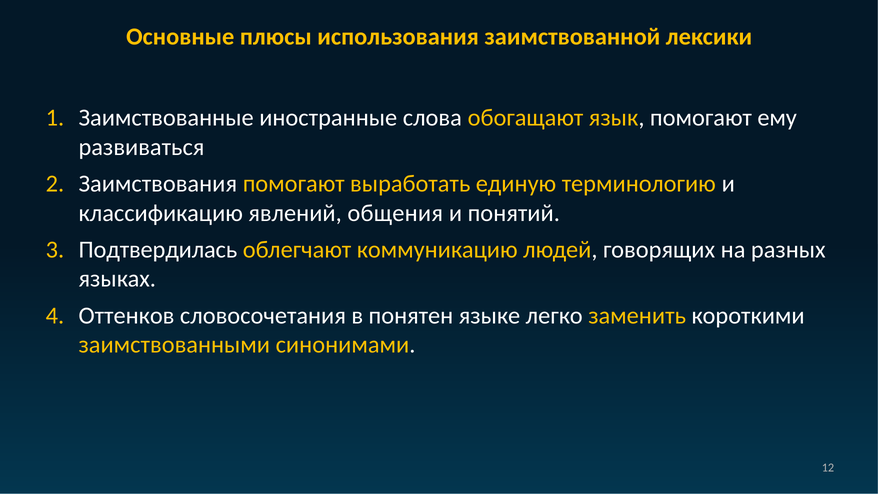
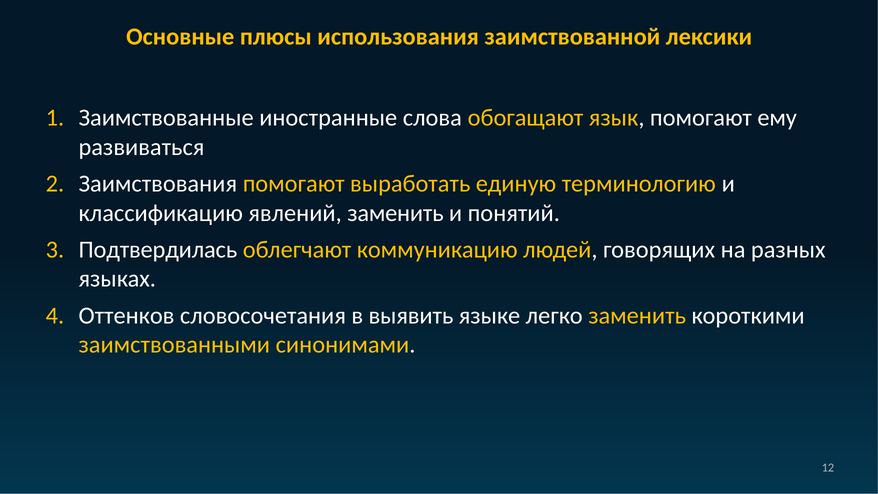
явлений общения: общения -> заменить
понятен: понятен -> выявить
